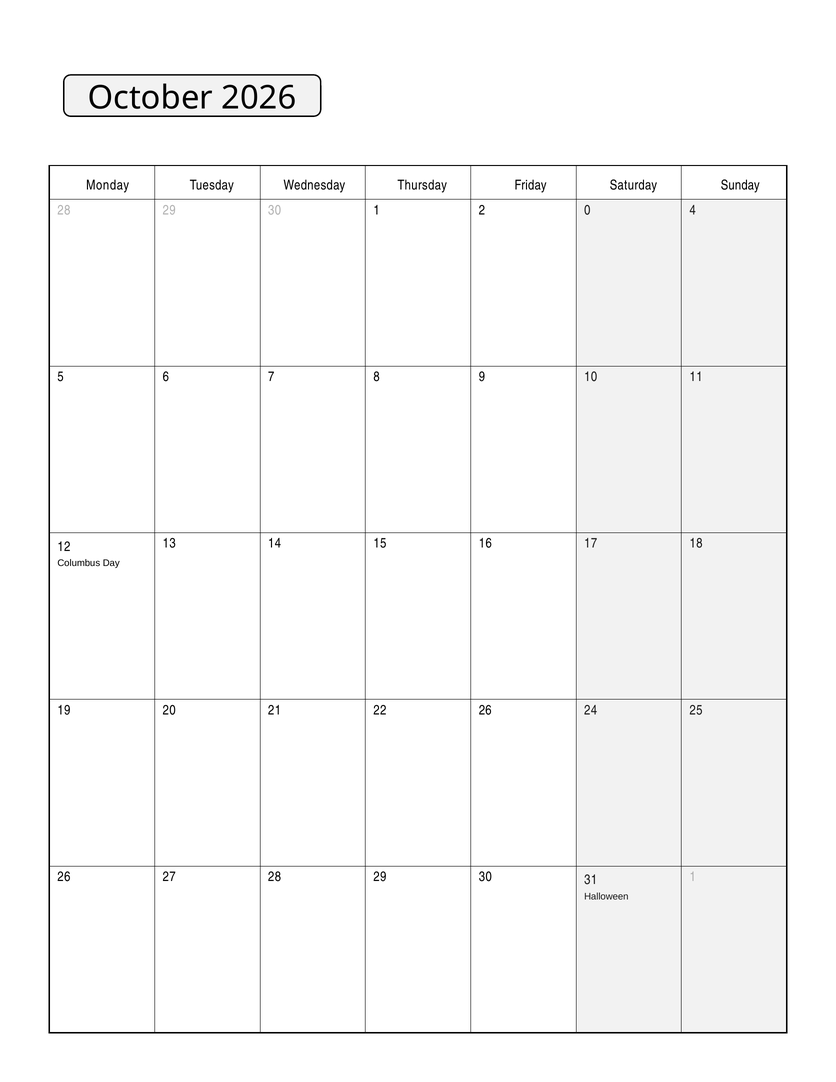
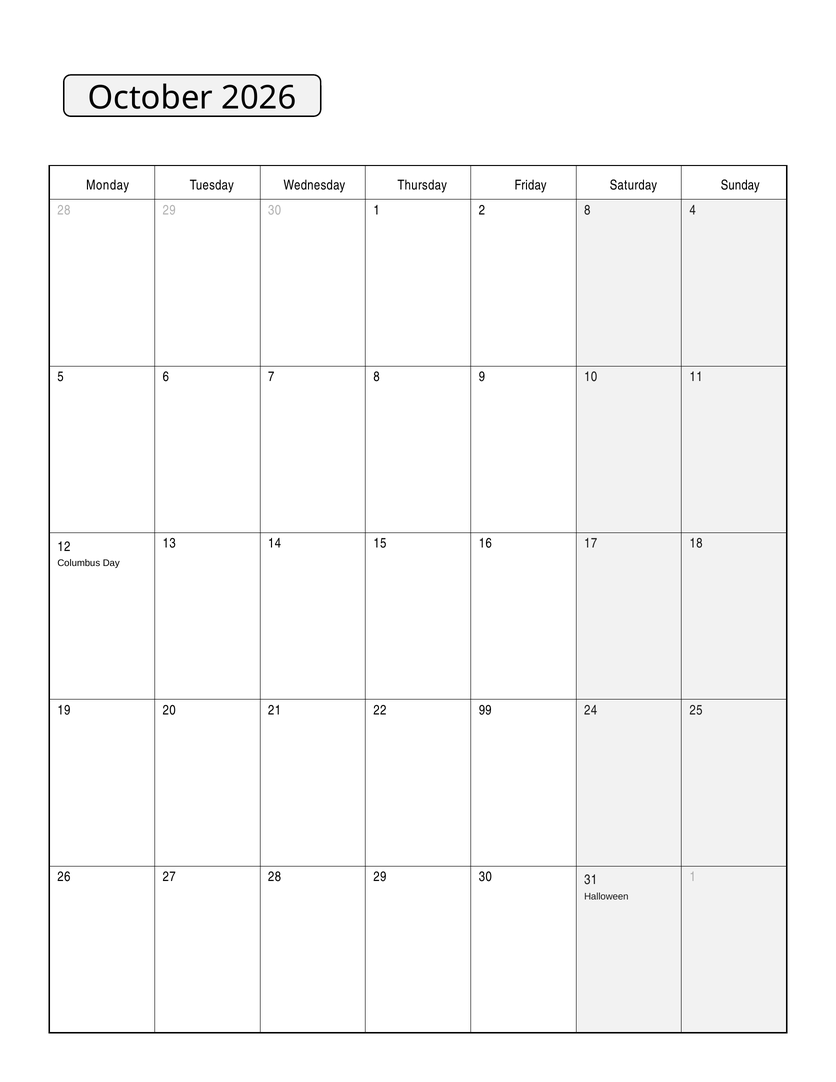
2 0: 0 -> 8
22 26: 26 -> 99
